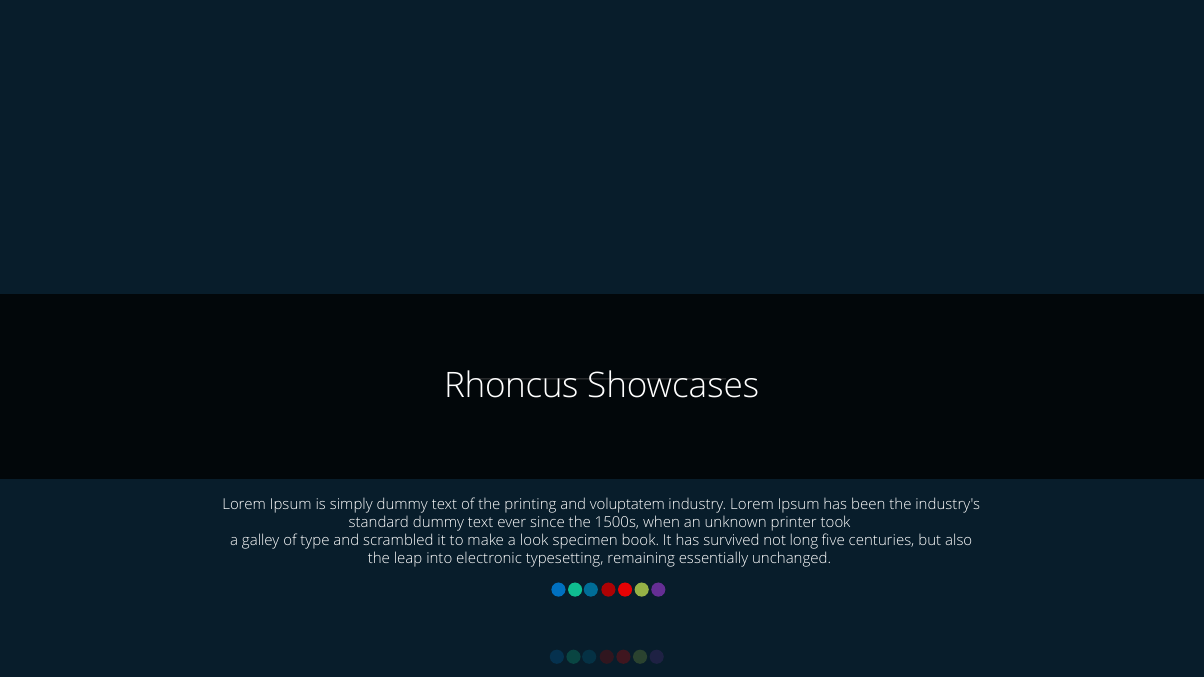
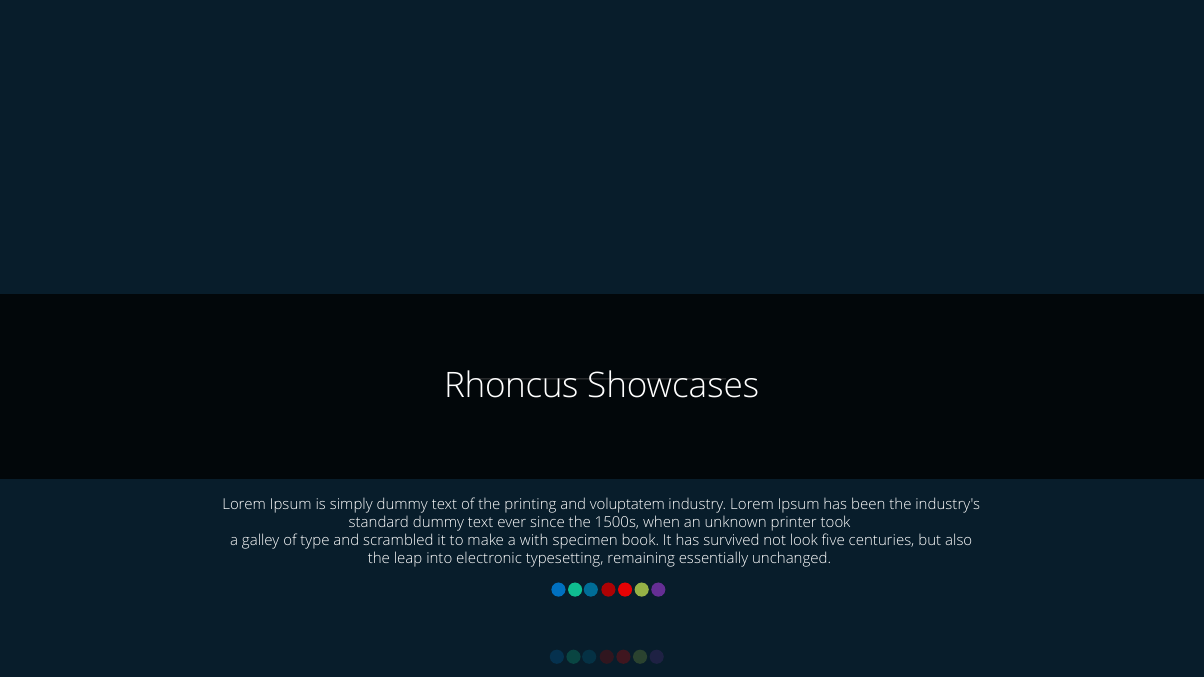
look: look -> with
long: long -> look
